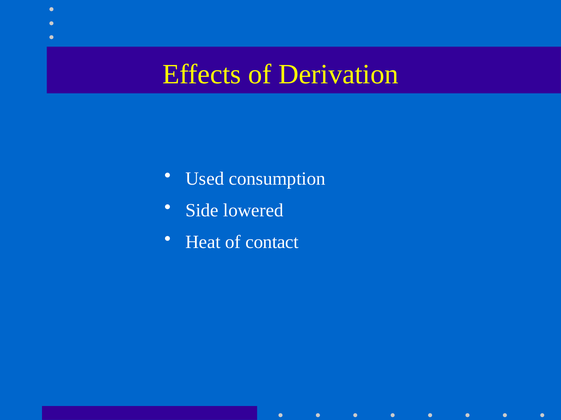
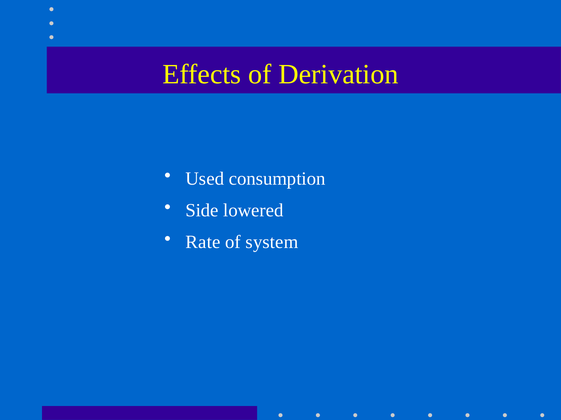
Heat: Heat -> Rate
contact: contact -> system
